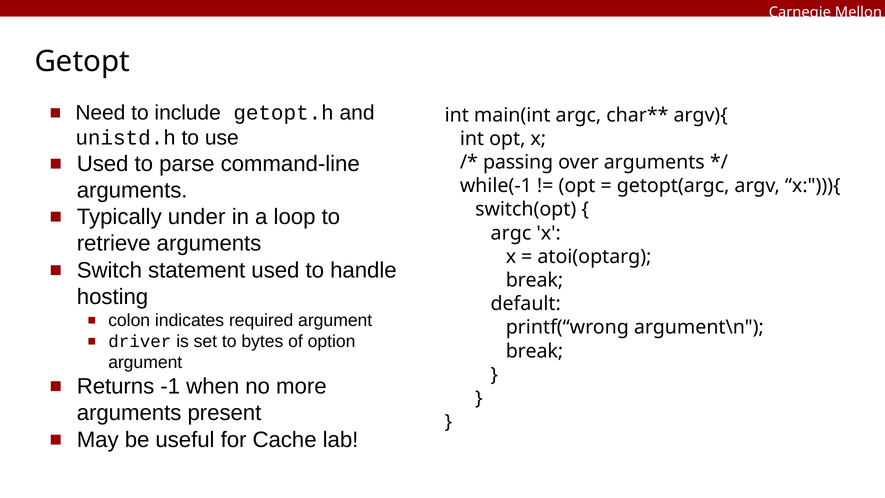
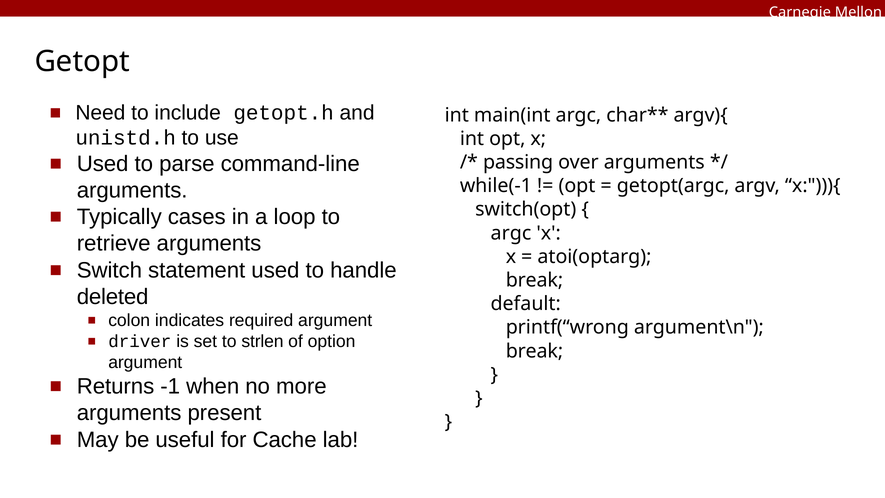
under: under -> cases
hosting: hosting -> deleted
bytes: bytes -> strlen
